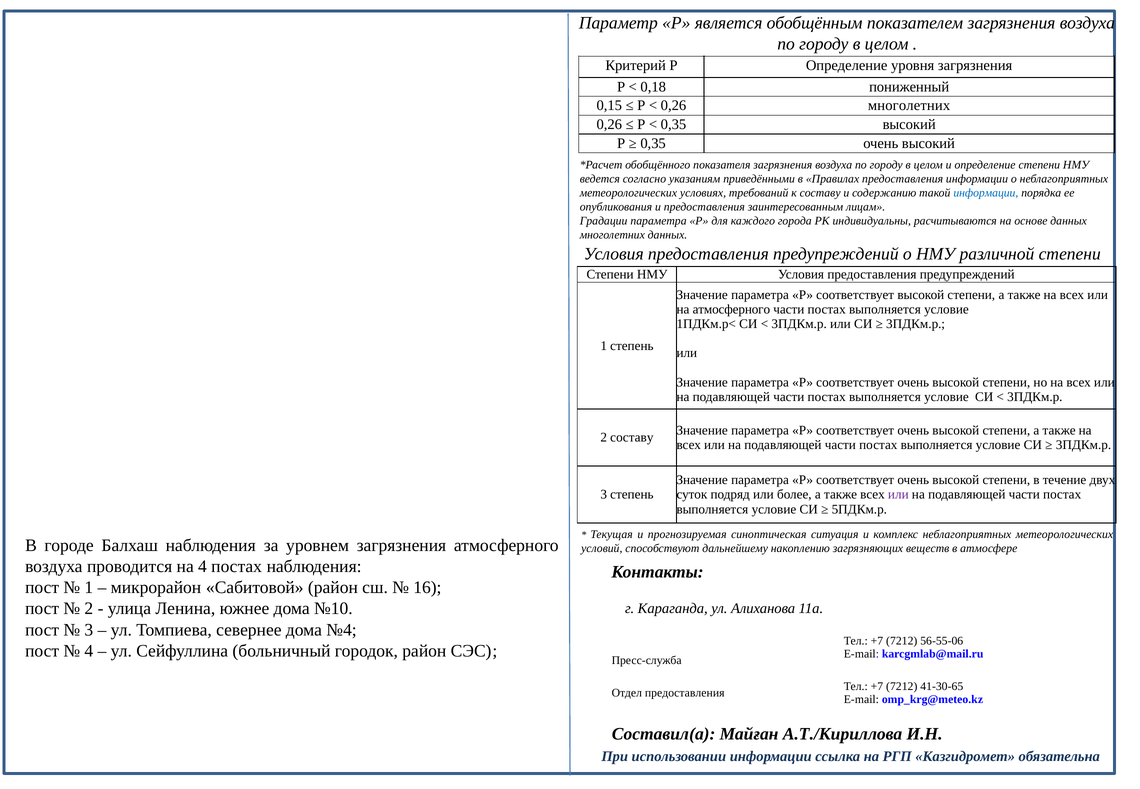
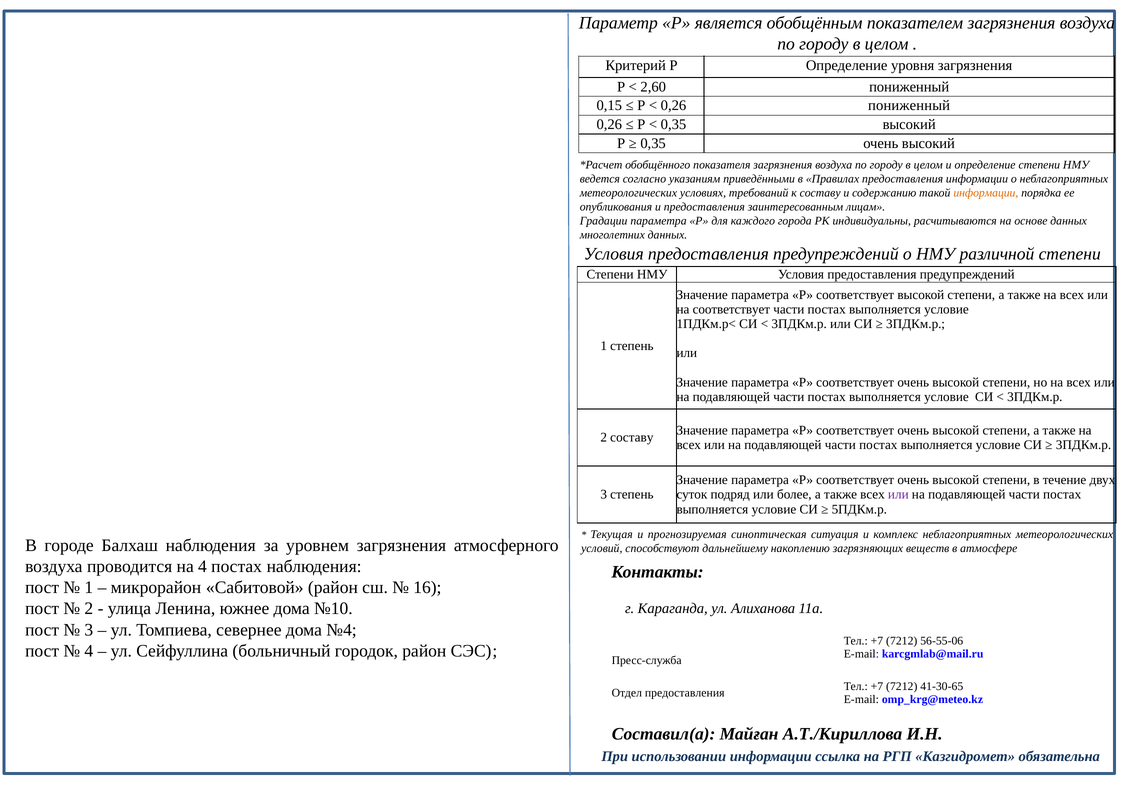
0,18: 0,18 -> 2,60
0,26 многолетних: многолетних -> пониженный
информации at (986, 193) colour: blue -> orange
на атмосферного: атмосферного -> соответствует
